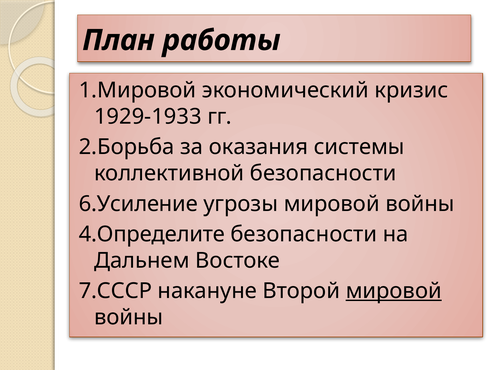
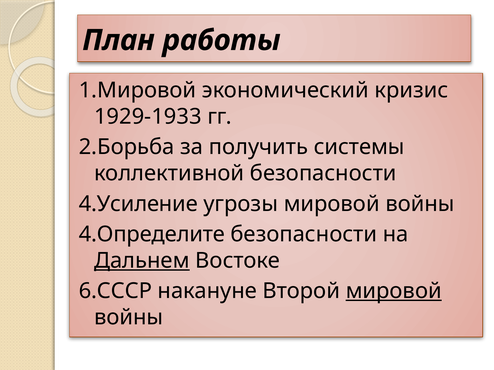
оказания: оказания -> получить
6.Усиление: 6.Усиление -> 4.Усиление
Дальнем underline: none -> present
7.СССР: 7.СССР -> 6.СССР
